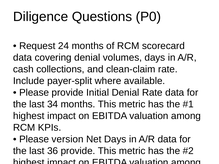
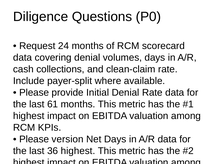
34: 34 -> 61
36 provide: provide -> highest
